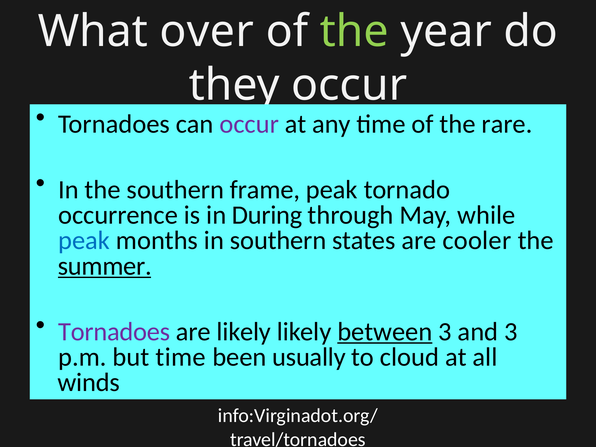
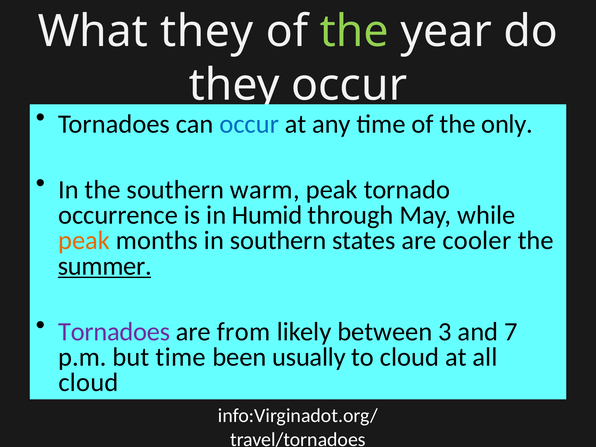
What over: over -> they
occur at (249, 124) colour: purple -> blue
rare: rare -> only
frame: frame -> warm
During: During -> Humid
peak at (84, 241) colour: blue -> orange
are likely: likely -> from
between underline: present -> none
and 3: 3 -> 7
winds at (89, 383): winds -> cloud
